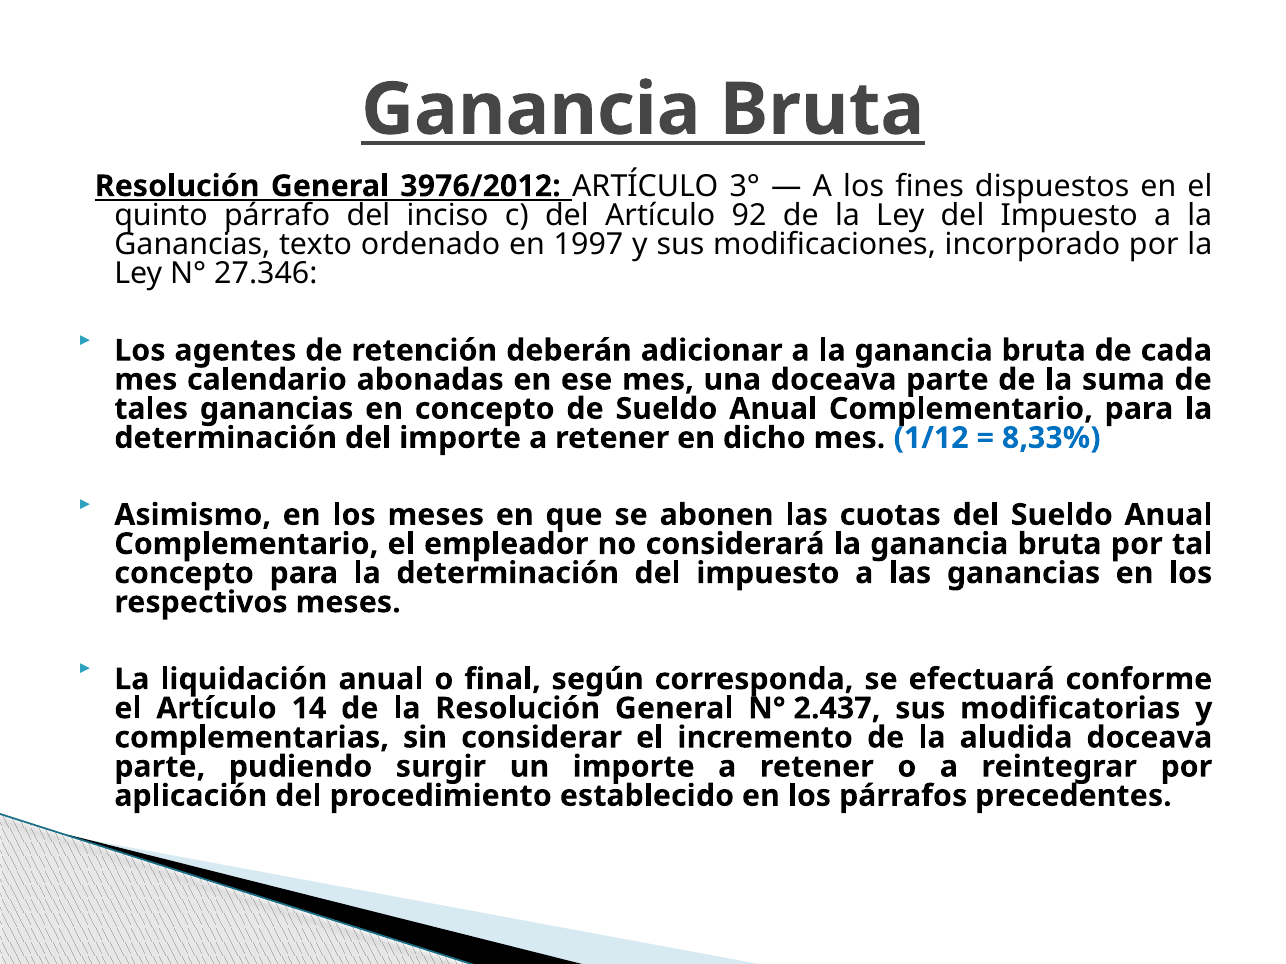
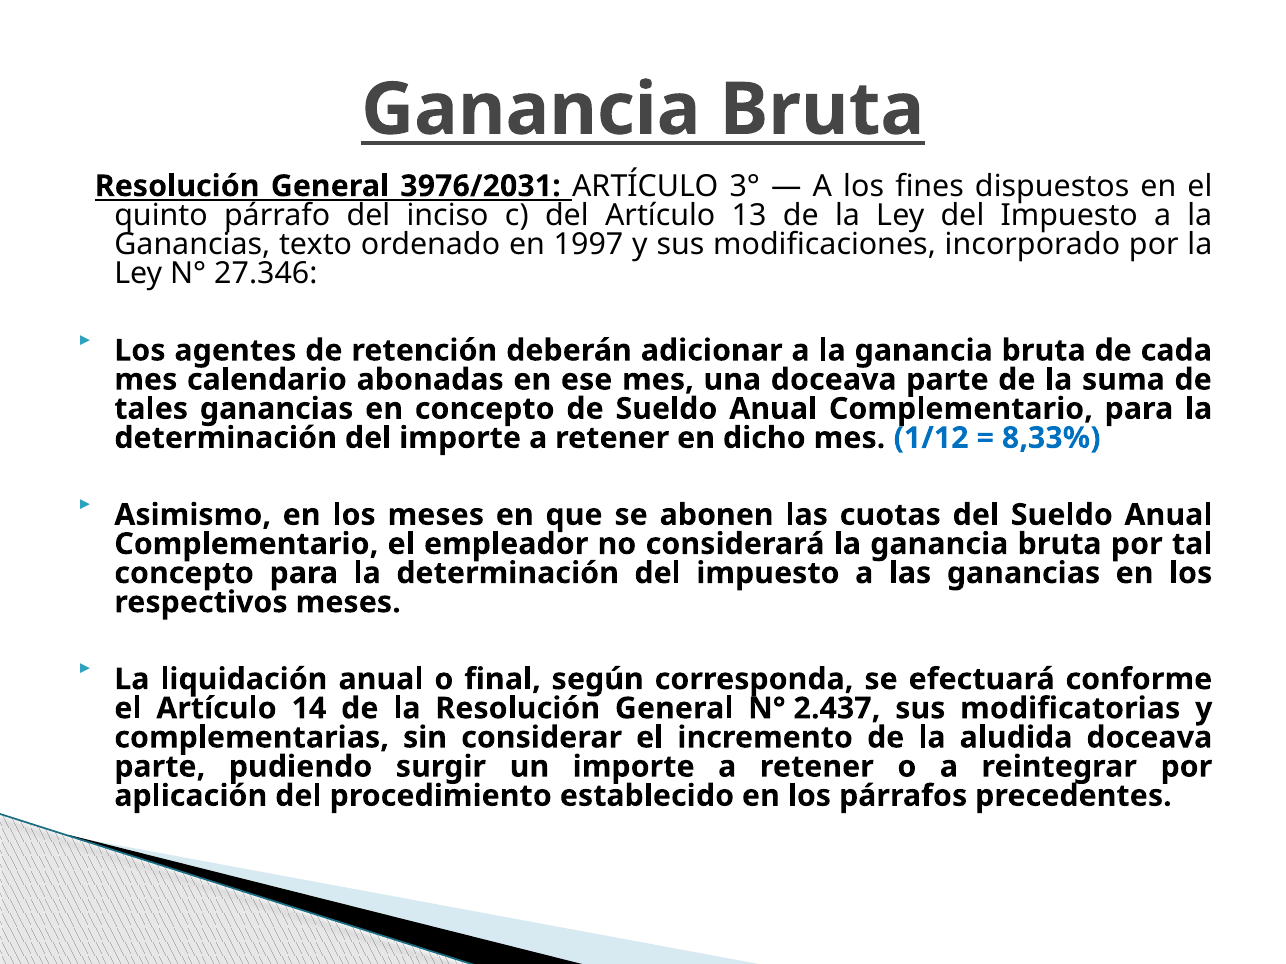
3976/2012: 3976/2012 -> 3976/2031
92: 92 -> 13
